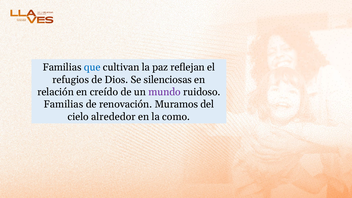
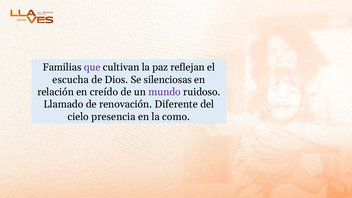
que colour: blue -> purple
refugios: refugios -> escucha
Familias at (63, 104): Familias -> Llamado
Muramos: Muramos -> Diferente
alrededor: alrededor -> presencia
